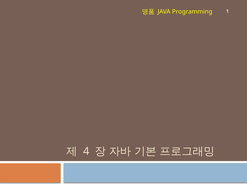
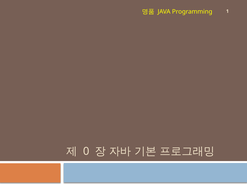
4: 4 -> 0
